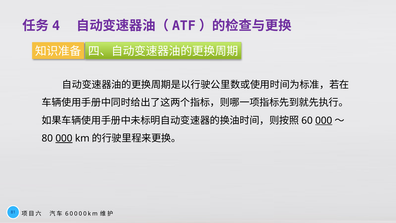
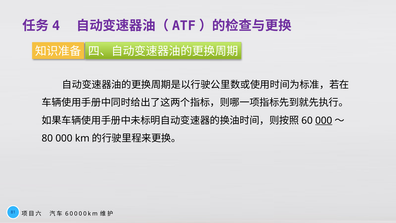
000 at (64, 138) underline: present -> none
